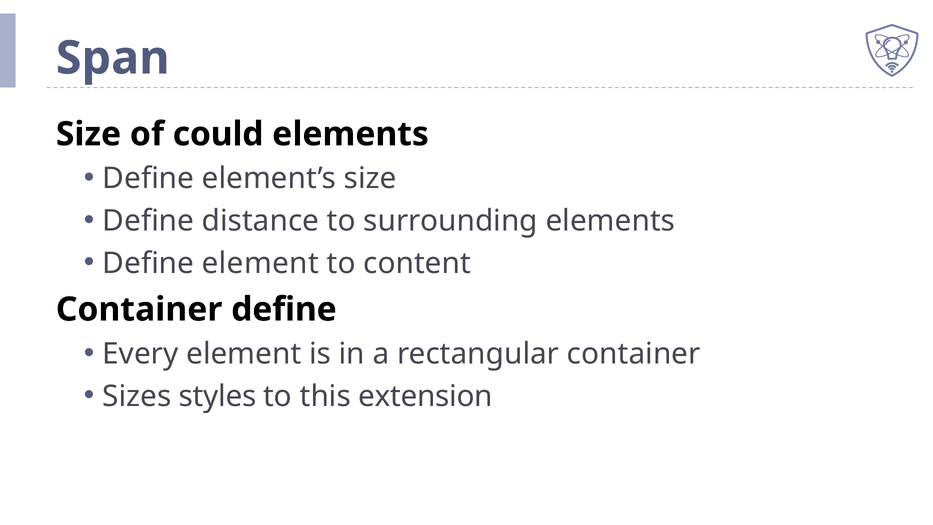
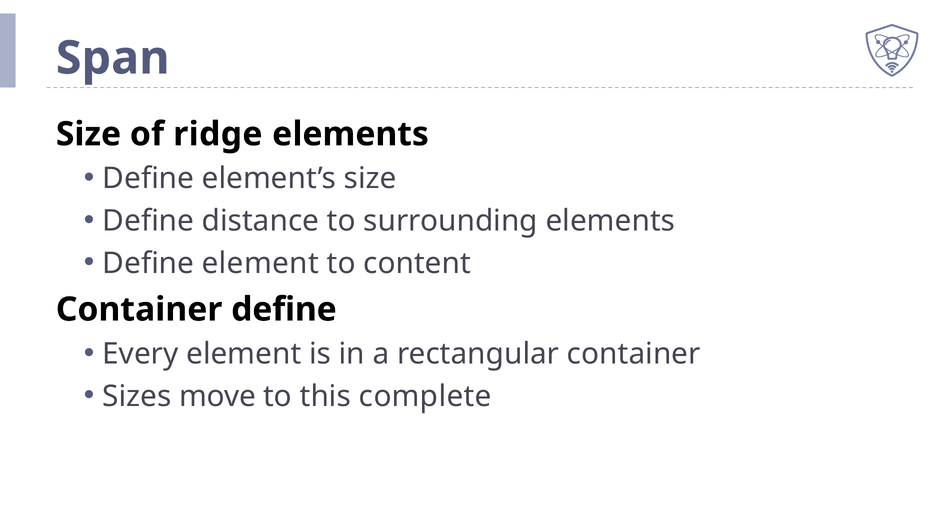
could: could -> ridge
styles: styles -> move
extension: extension -> complete
